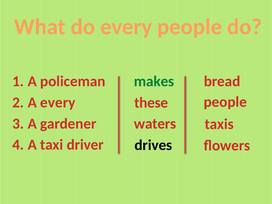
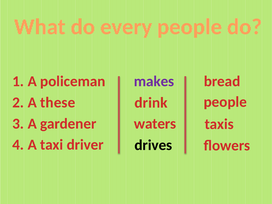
makes colour: green -> purple
every at (58, 103): every -> these
these: these -> drink
